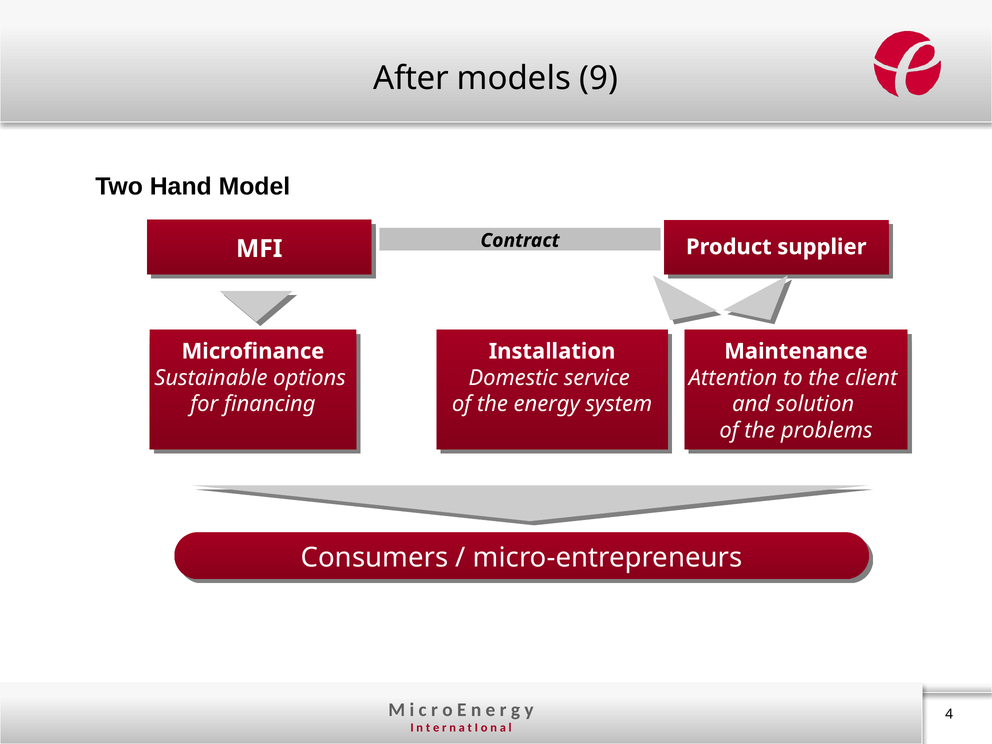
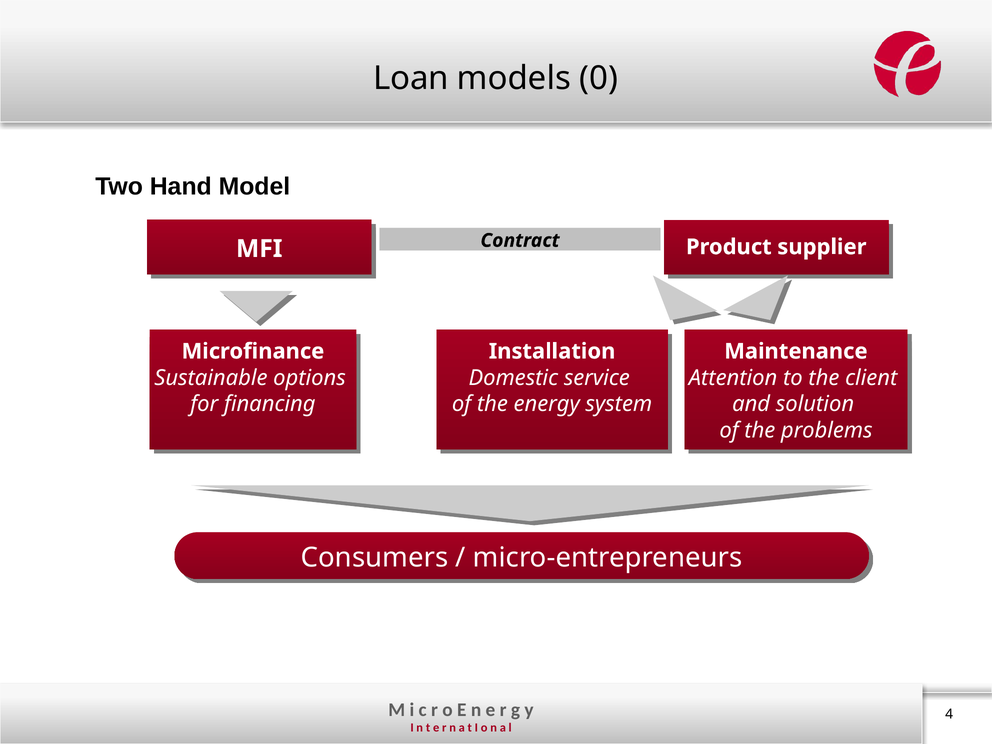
After: After -> Loan
9: 9 -> 0
